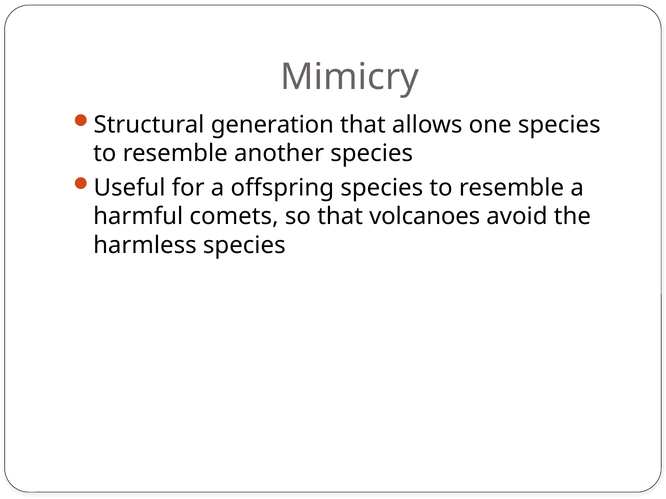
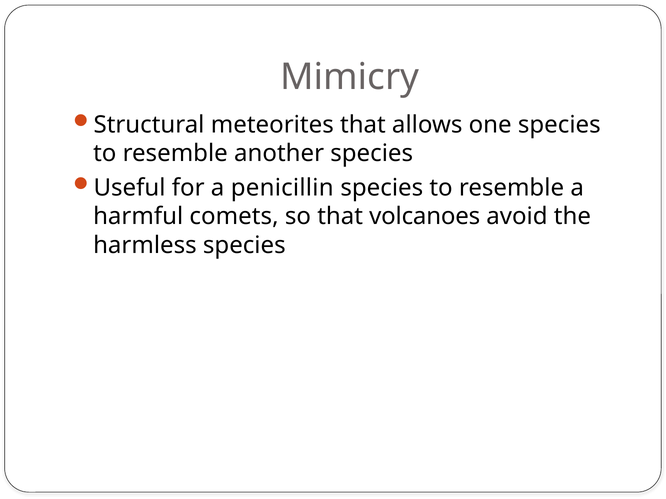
generation: generation -> meteorites
offspring: offspring -> penicillin
